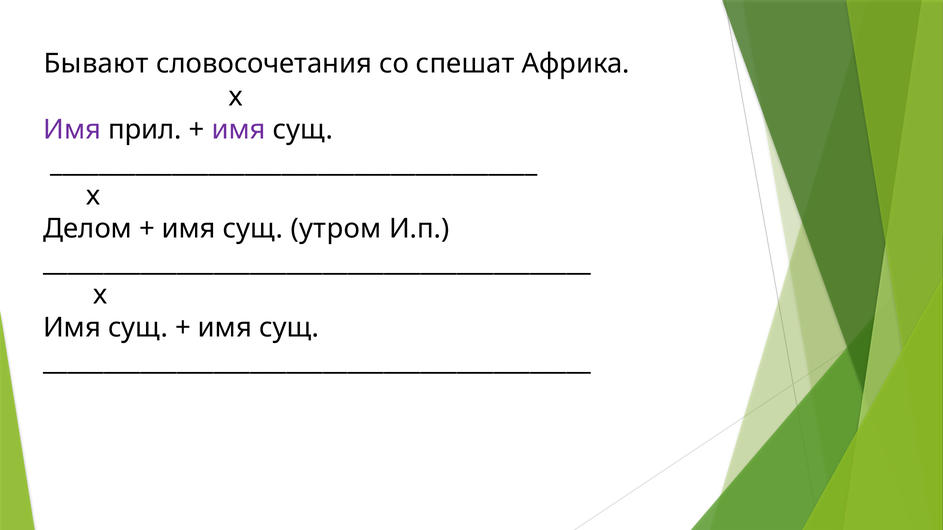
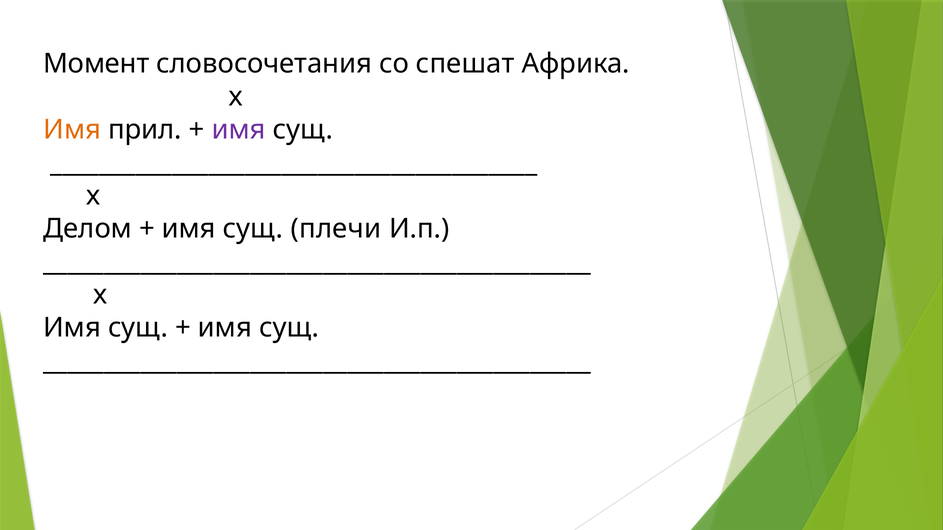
Бывают: Бывают -> Момент
Имя at (72, 130) colour: purple -> orange
утром: утром -> плечи
